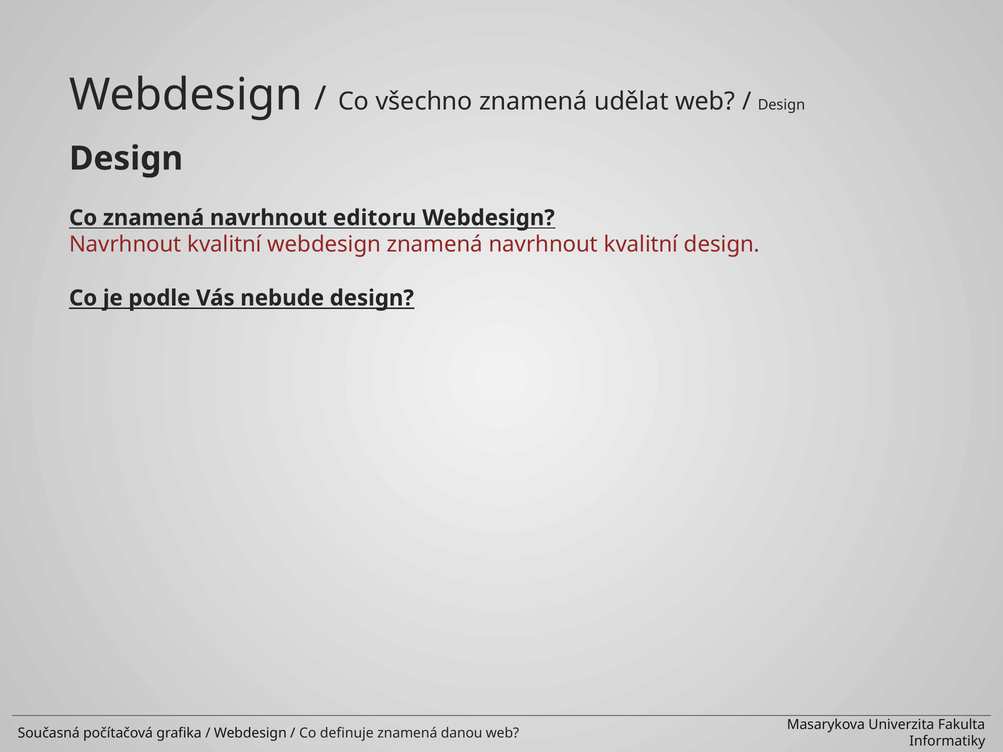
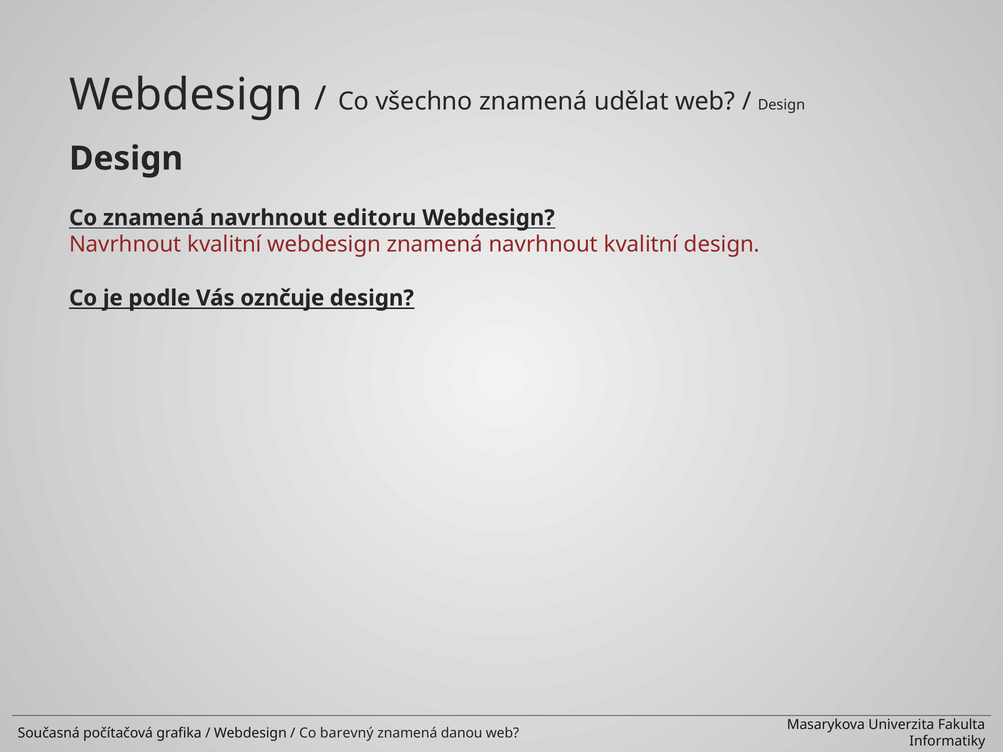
nebude: nebude -> oznčuje
definuje: definuje -> barevný
